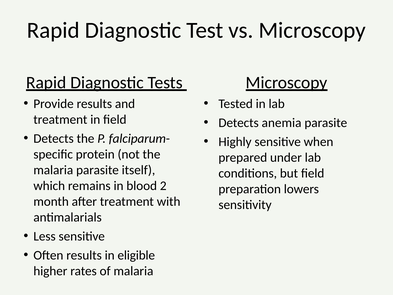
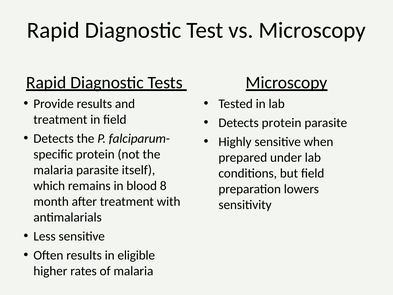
Detects anemia: anemia -> protein
2: 2 -> 8
